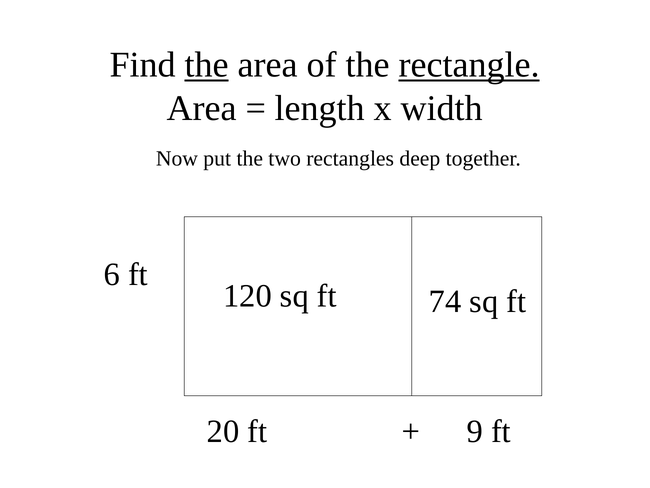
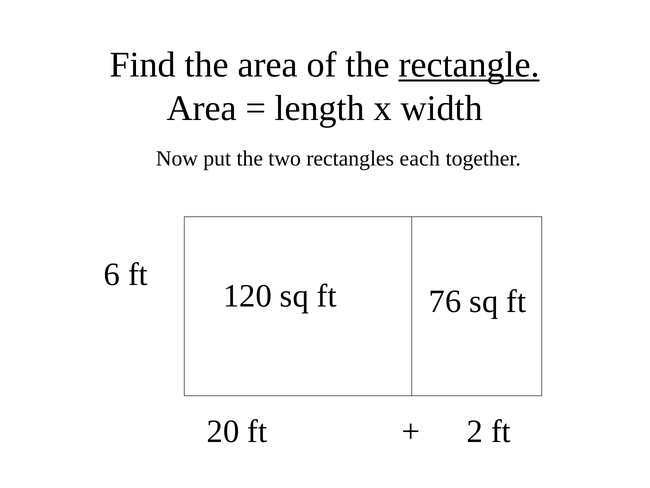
the at (207, 65) underline: present -> none
deep: deep -> each
74: 74 -> 76
9: 9 -> 2
